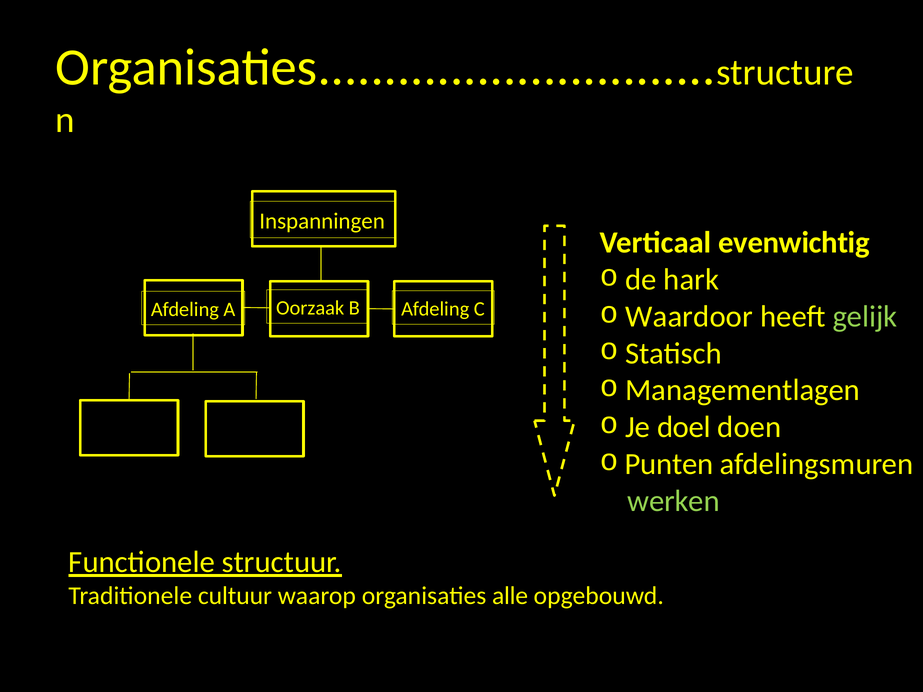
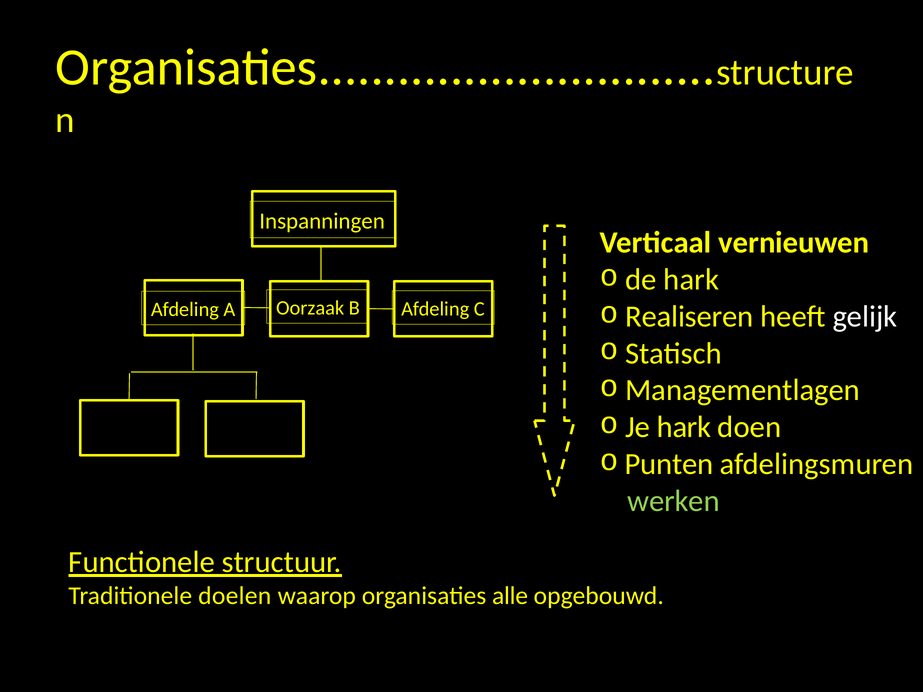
evenwichtig: evenwichtig -> vernieuwen
Waardoor: Waardoor -> Realiseren
gelijk colour: light green -> white
Je doel: doel -> hark
cultuur: cultuur -> doelen
